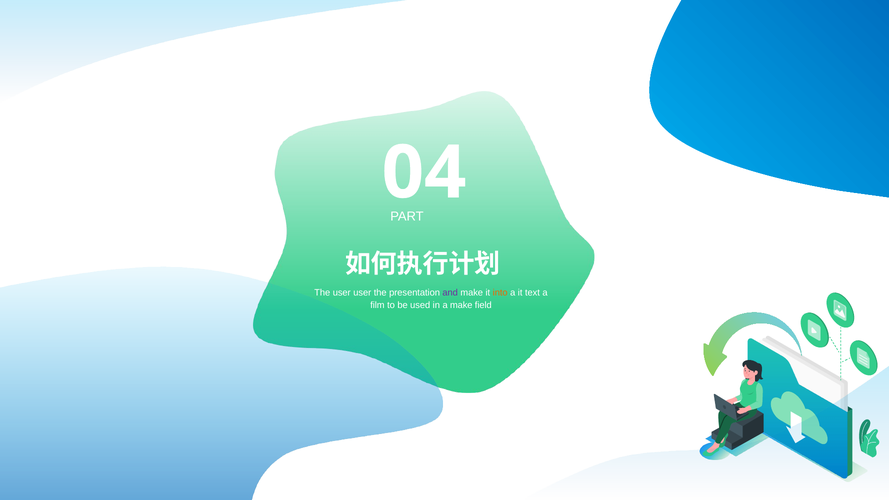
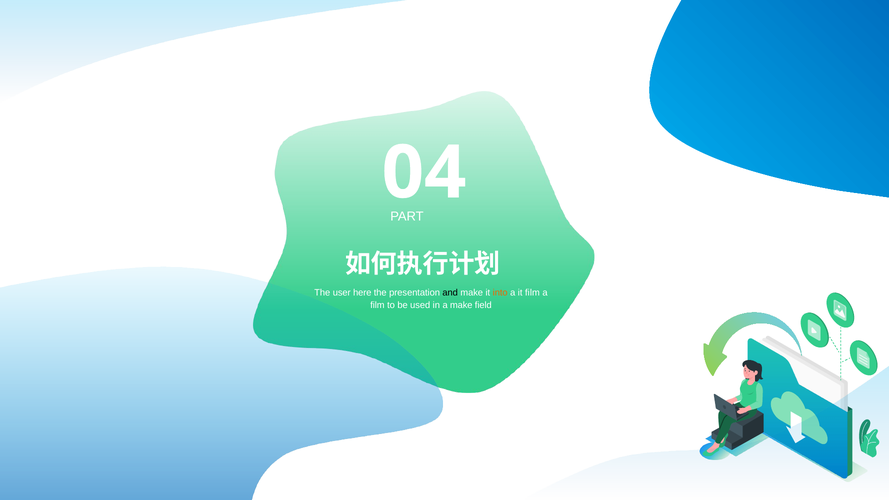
user user: user -> here
and colour: purple -> black
it text: text -> film
